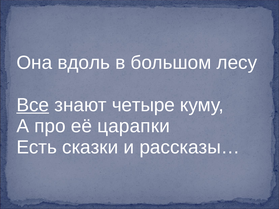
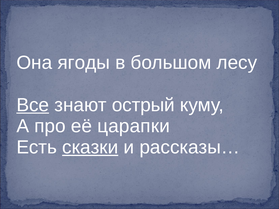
вдоль: вдоль -> ягоды
четыре: четыре -> острый
сказки underline: none -> present
